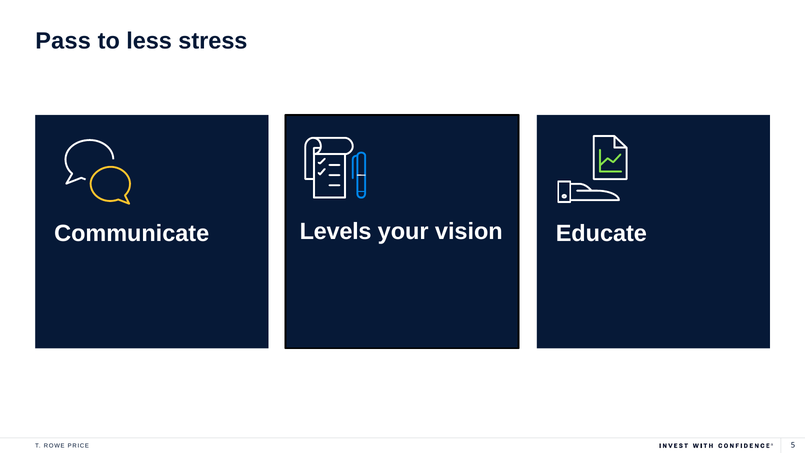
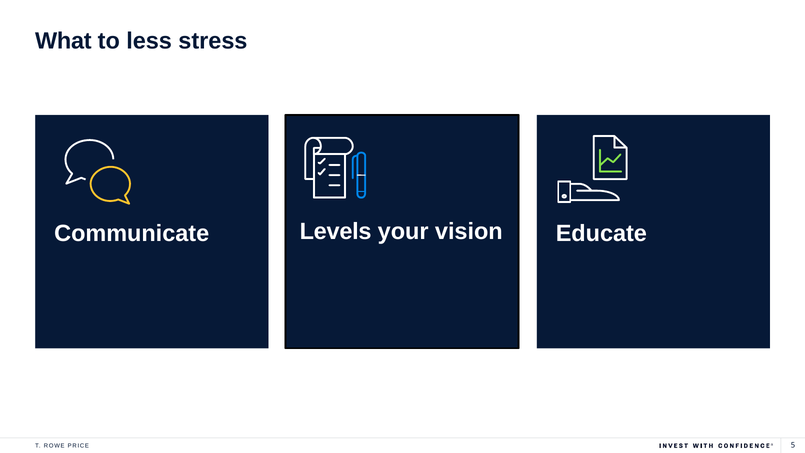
Pass: Pass -> What
